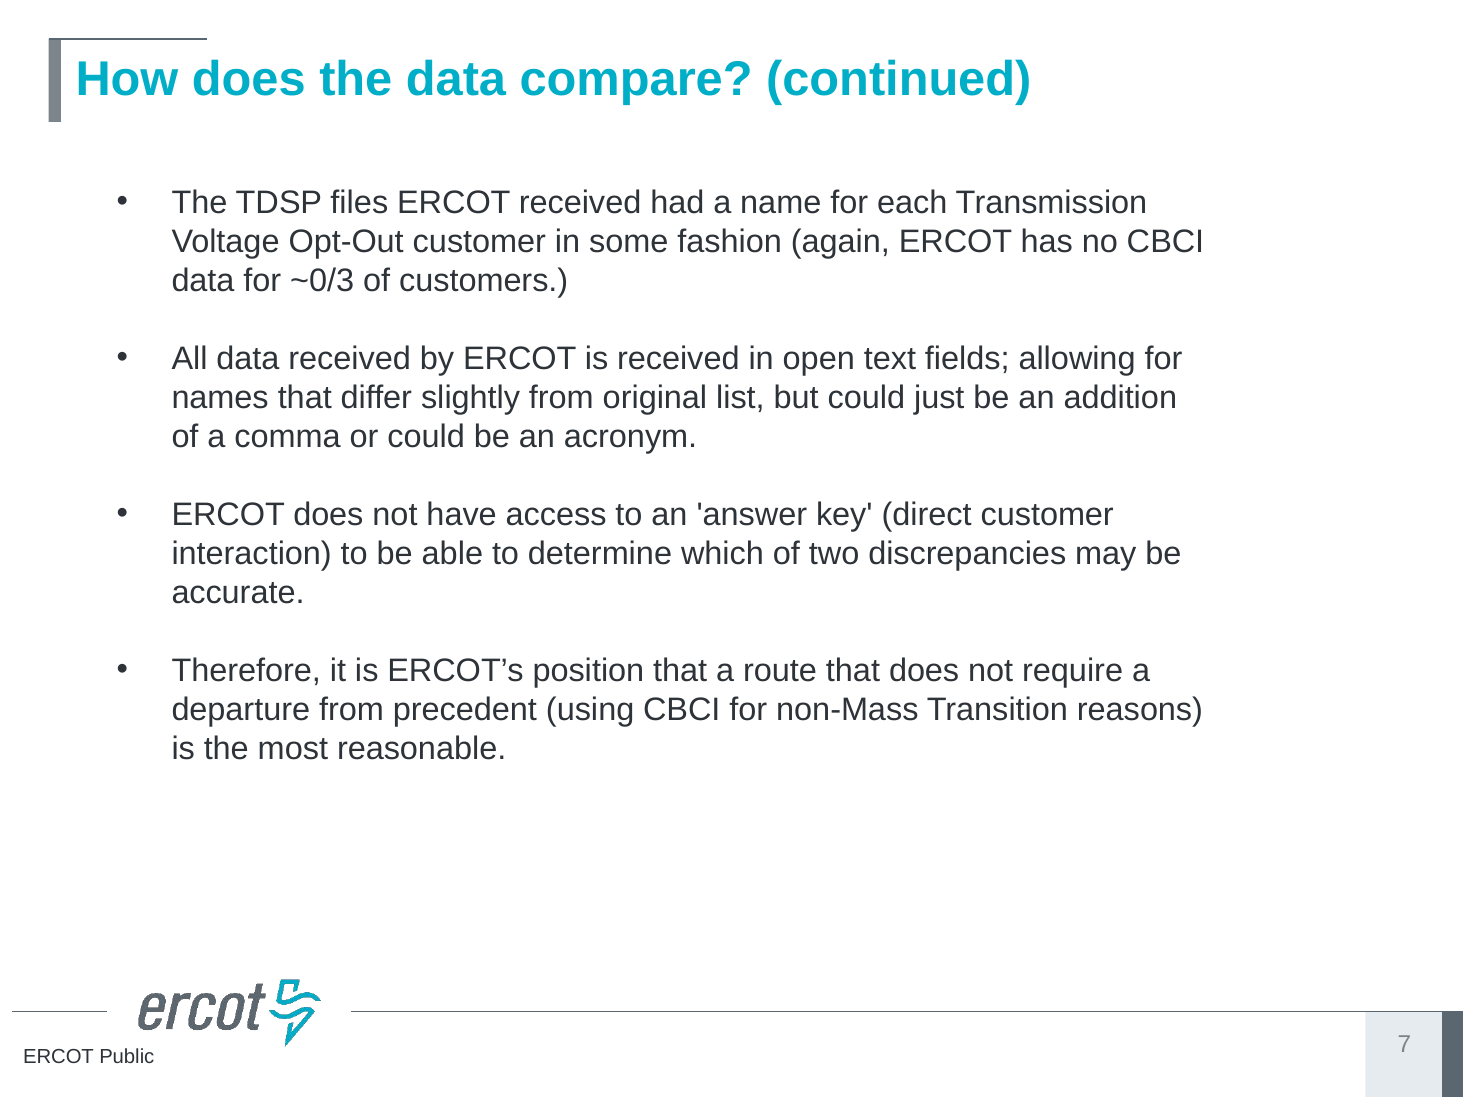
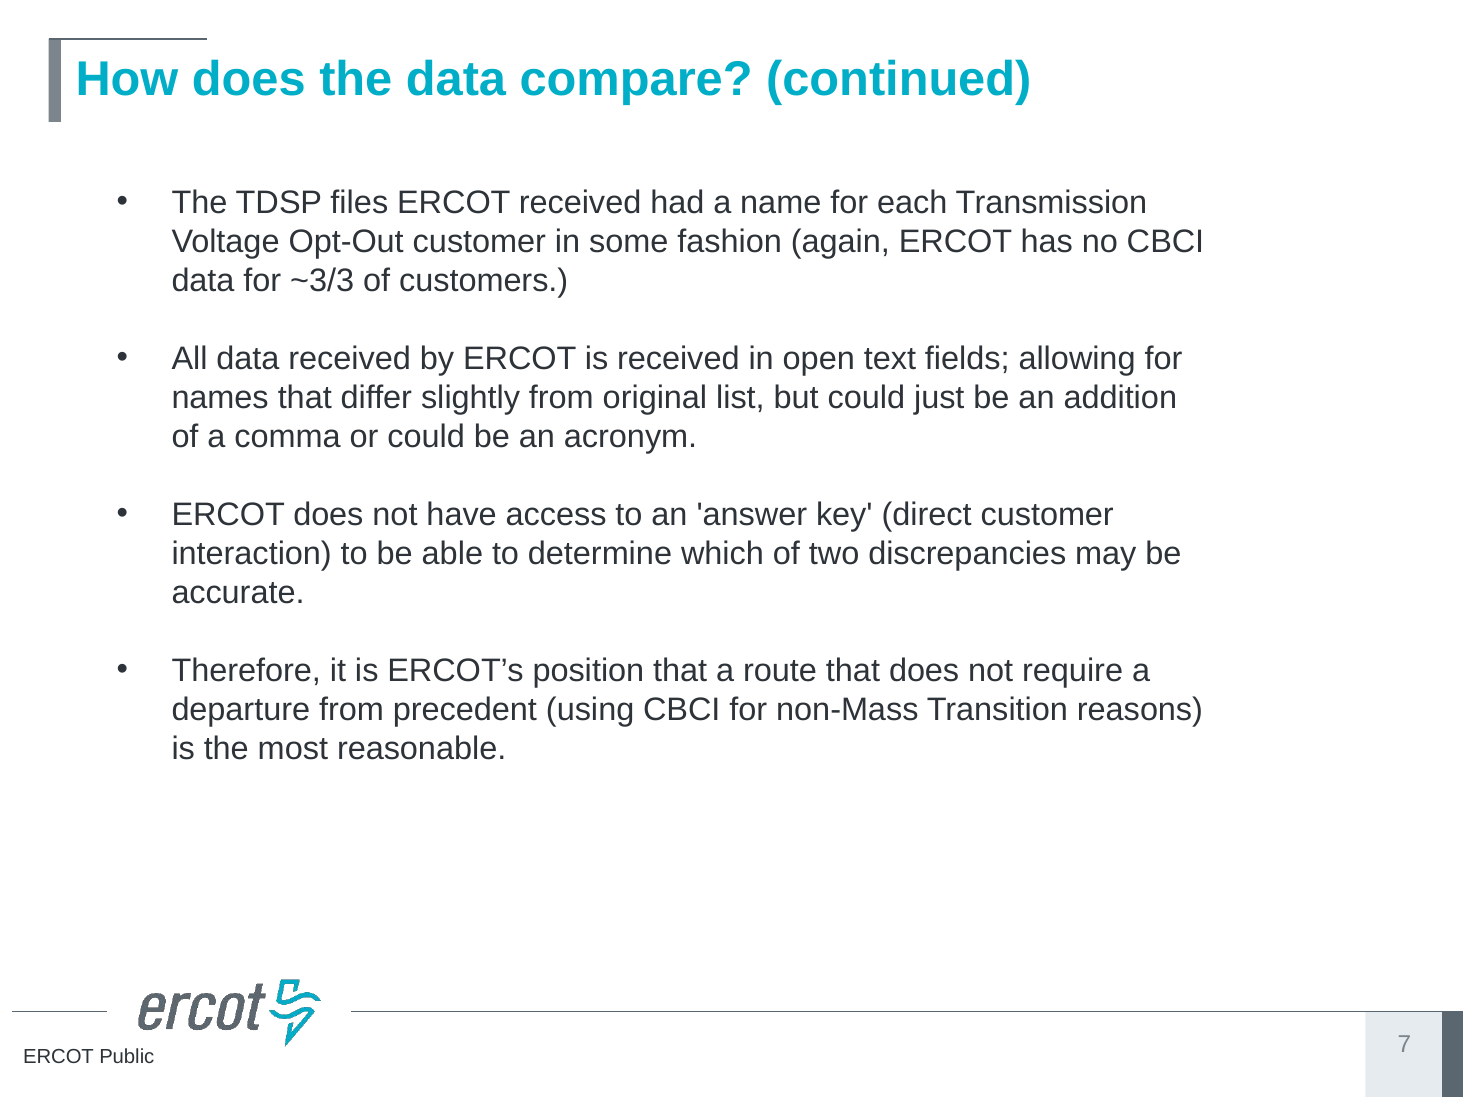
~0/3: ~0/3 -> ~3/3
